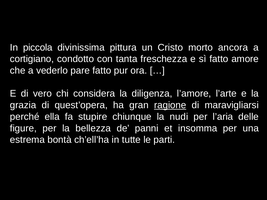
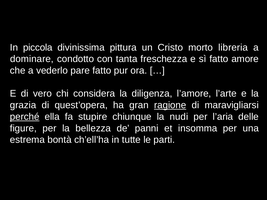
ancora: ancora -> libreria
cortigiano: cortigiano -> dominare
perché underline: none -> present
